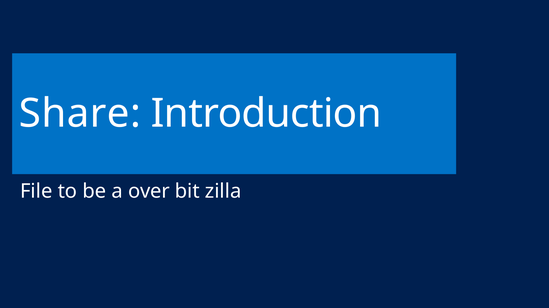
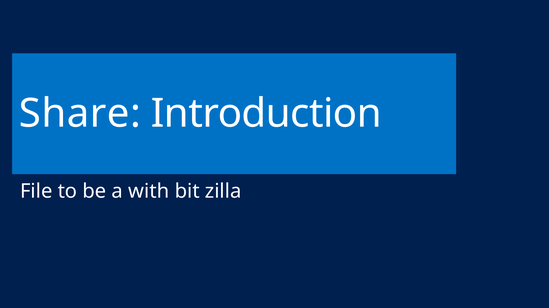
over: over -> with
